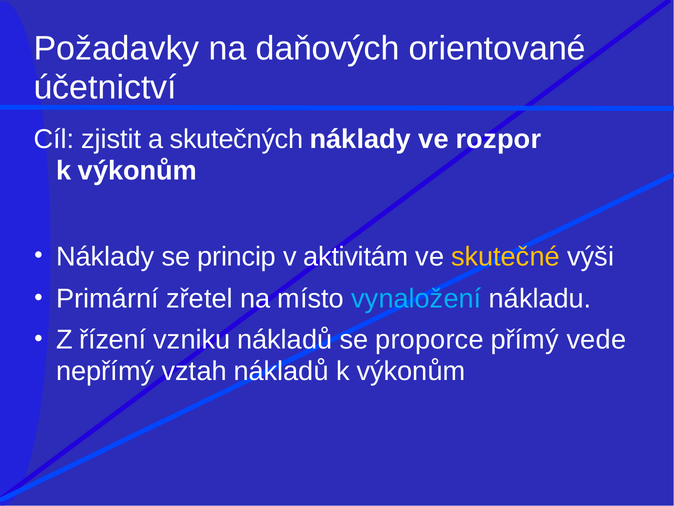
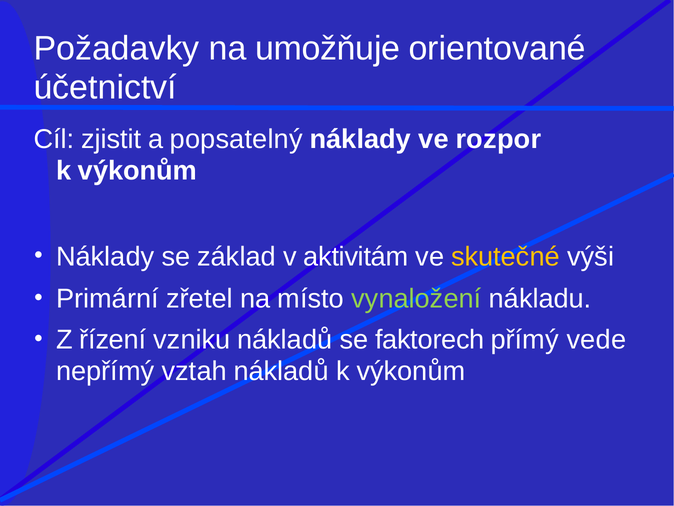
daňových: daňových -> umožňuje
skutečných: skutečných -> popsatelný
princip: princip -> základ
vynaložení colour: light blue -> light green
proporce: proporce -> faktorech
